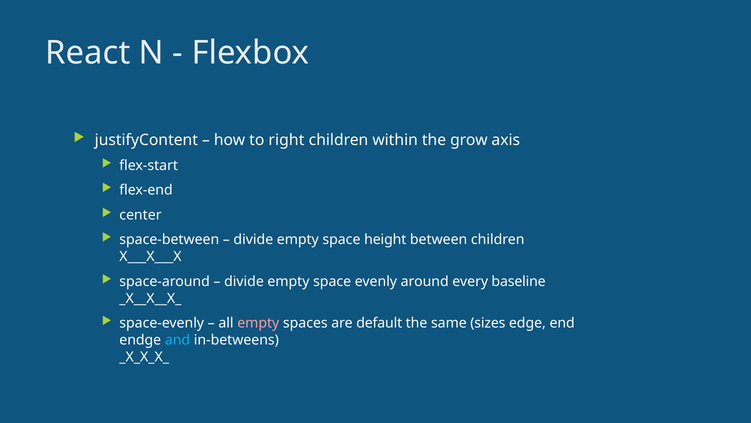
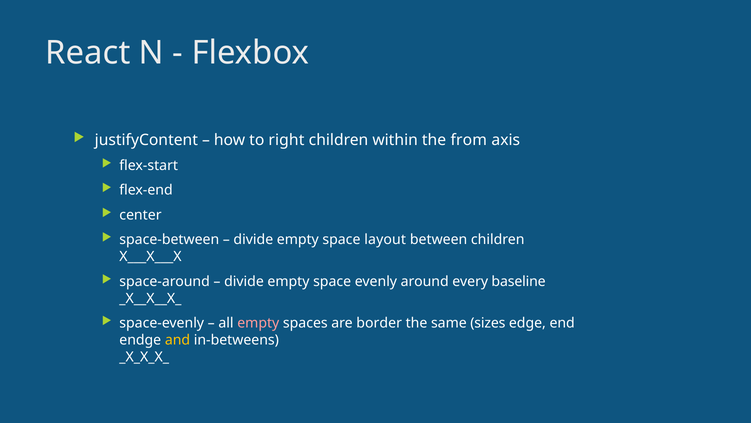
grow: grow -> from
height: height -> layout
default: default -> border
and colour: light blue -> yellow
